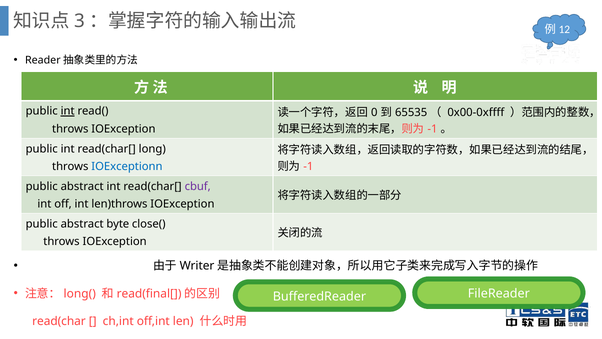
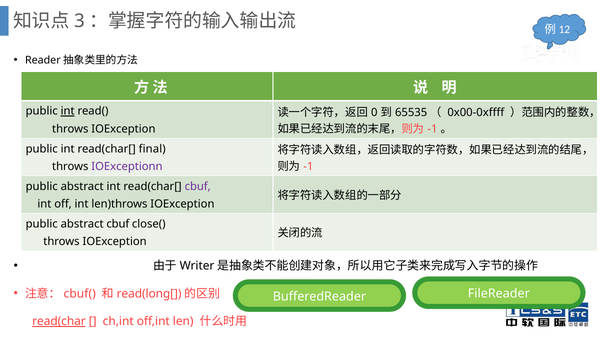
long: long -> final
IOExceptionn colour: blue -> purple
abstract byte: byte -> cbuf
long(: long( -> cbuf(
read(final[: read(final[ -> read(long[
read(char underline: none -> present
